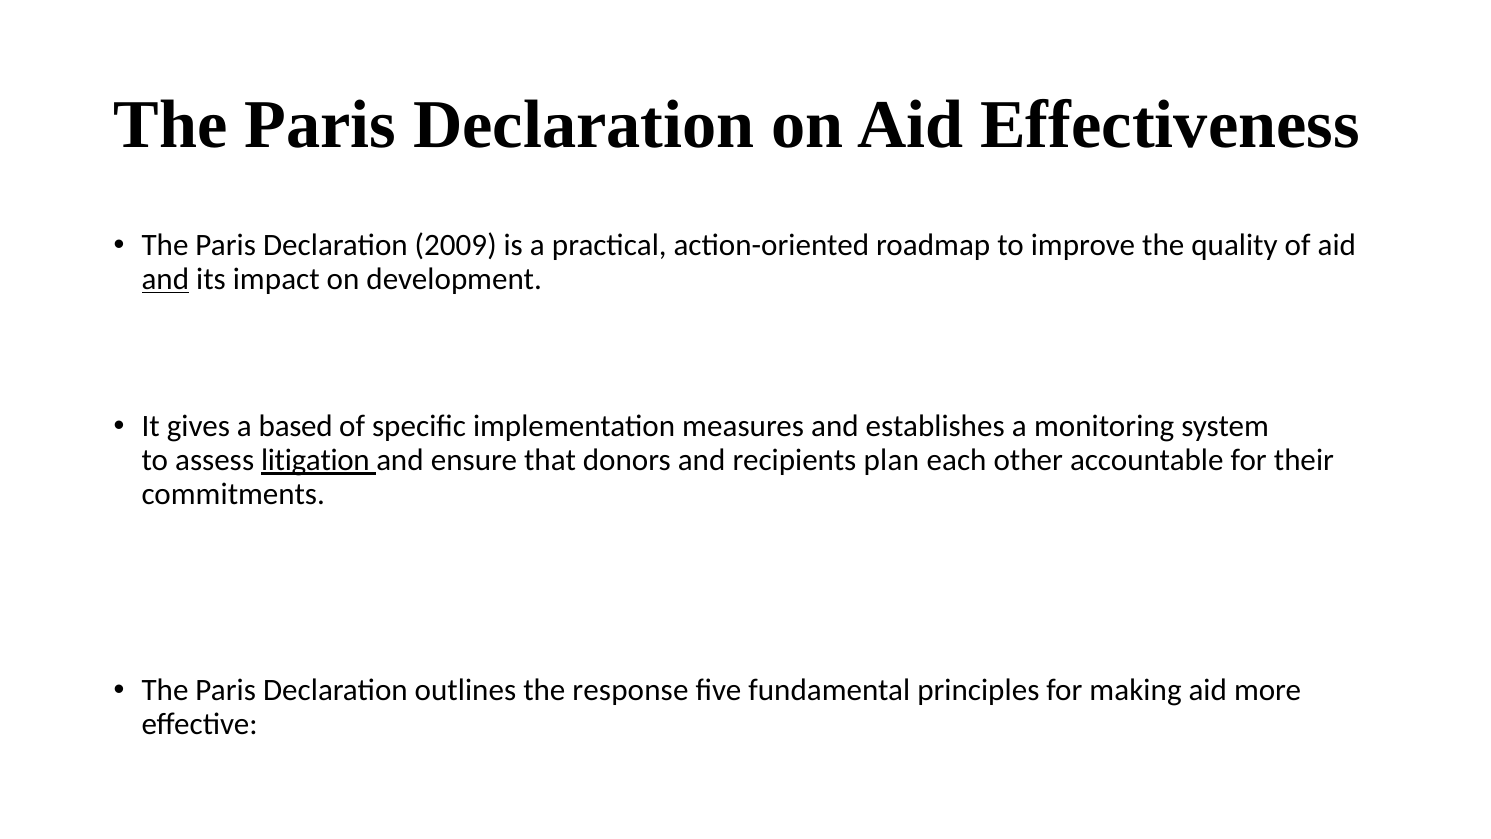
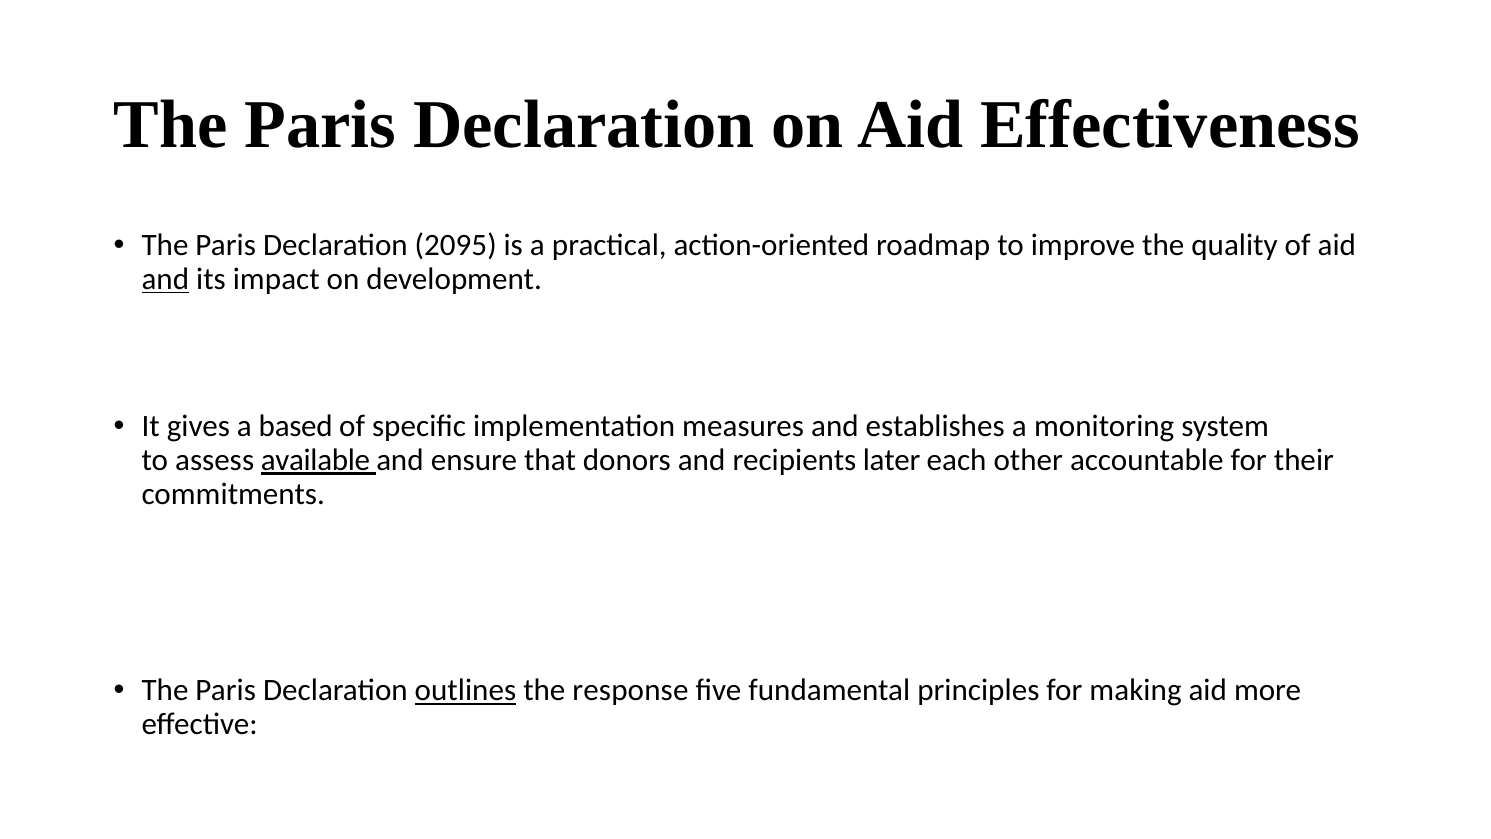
2009: 2009 -> 2095
litigation: litigation -> available
plan: plan -> later
outlines underline: none -> present
